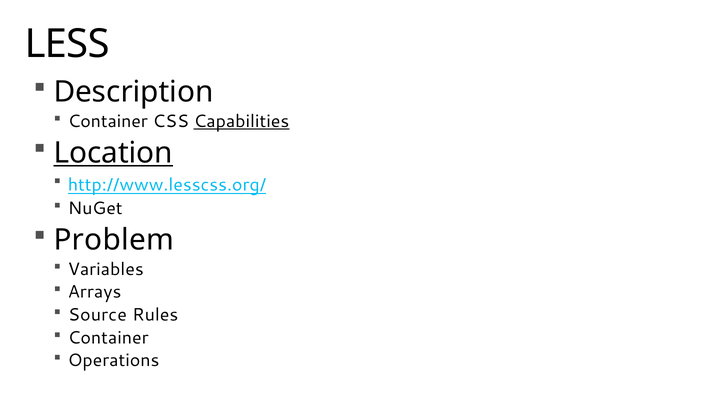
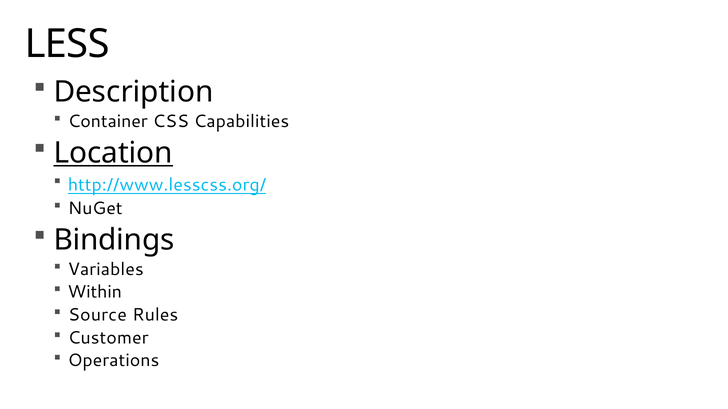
Capabilities underline: present -> none
Problem: Problem -> Bindings
Arrays: Arrays -> Within
Container at (108, 338): Container -> Customer
